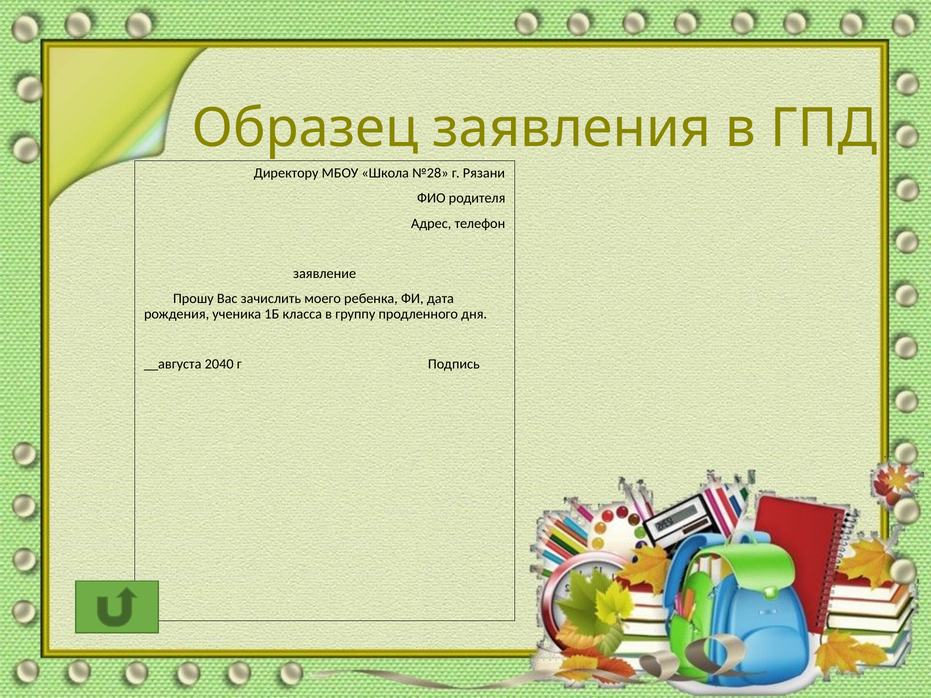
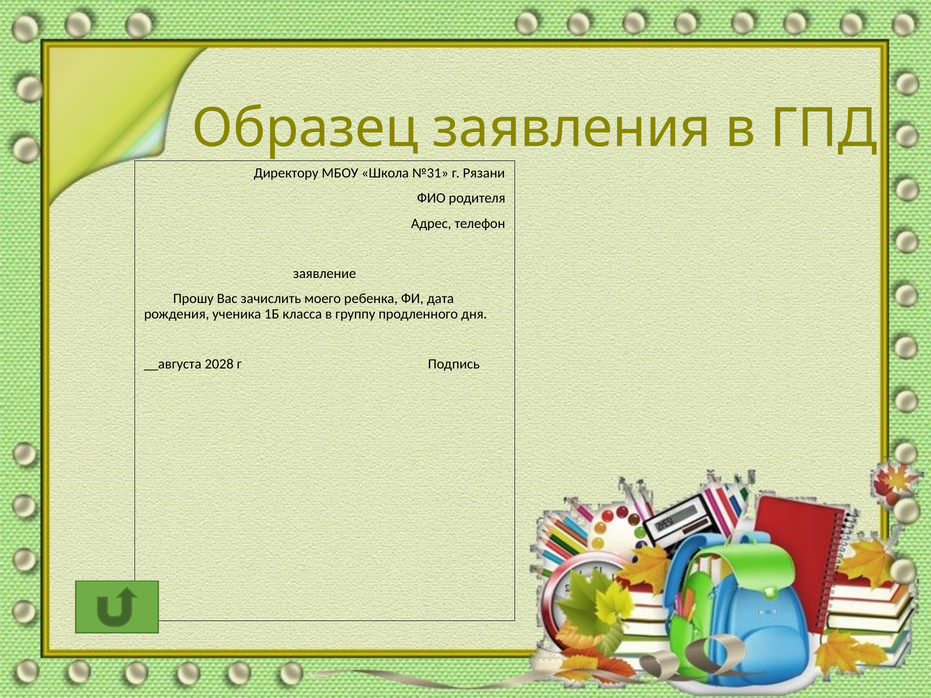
№28: №28 -> №31
2040: 2040 -> 2028
